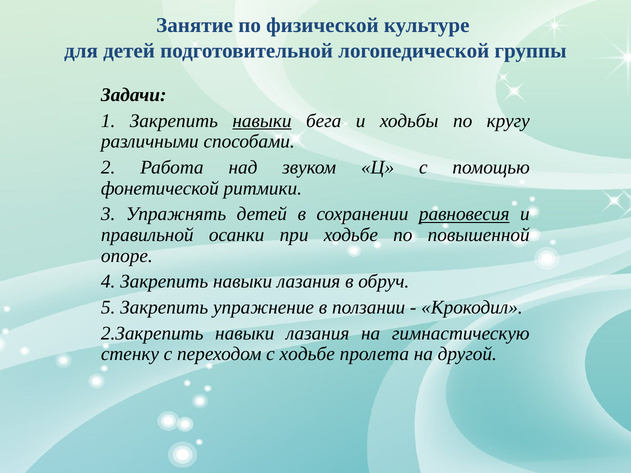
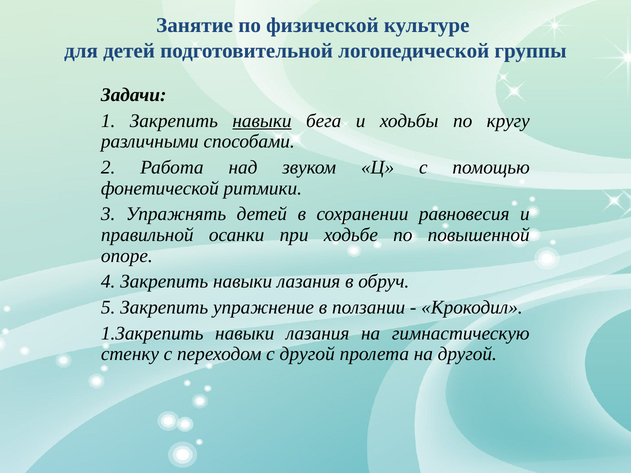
равновесия underline: present -> none
2.Закрепить: 2.Закрепить -> 1.Закрепить
с ходьбе: ходьбе -> другой
